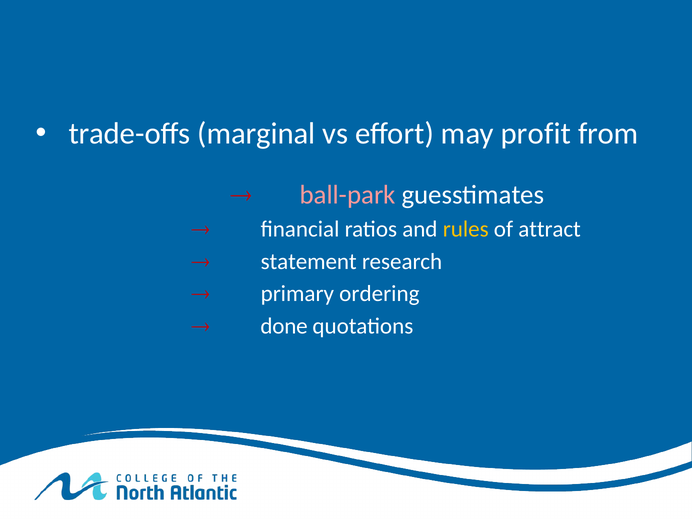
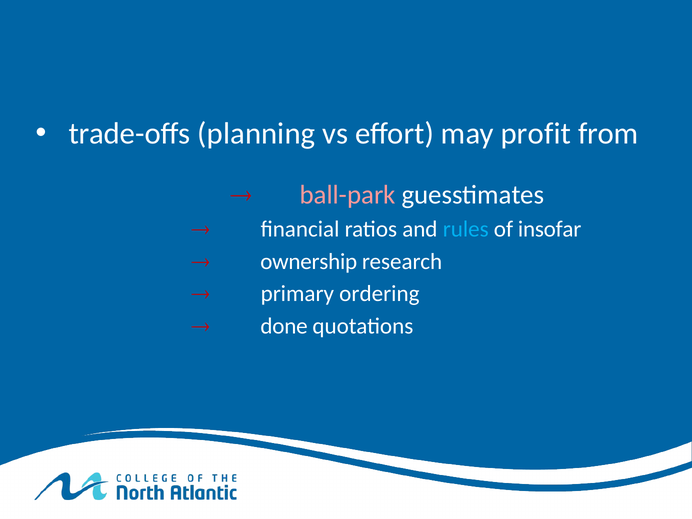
marginal: marginal -> planning
rules colour: yellow -> light blue
attract: attract -> insofar
statement: statement -> ownership
